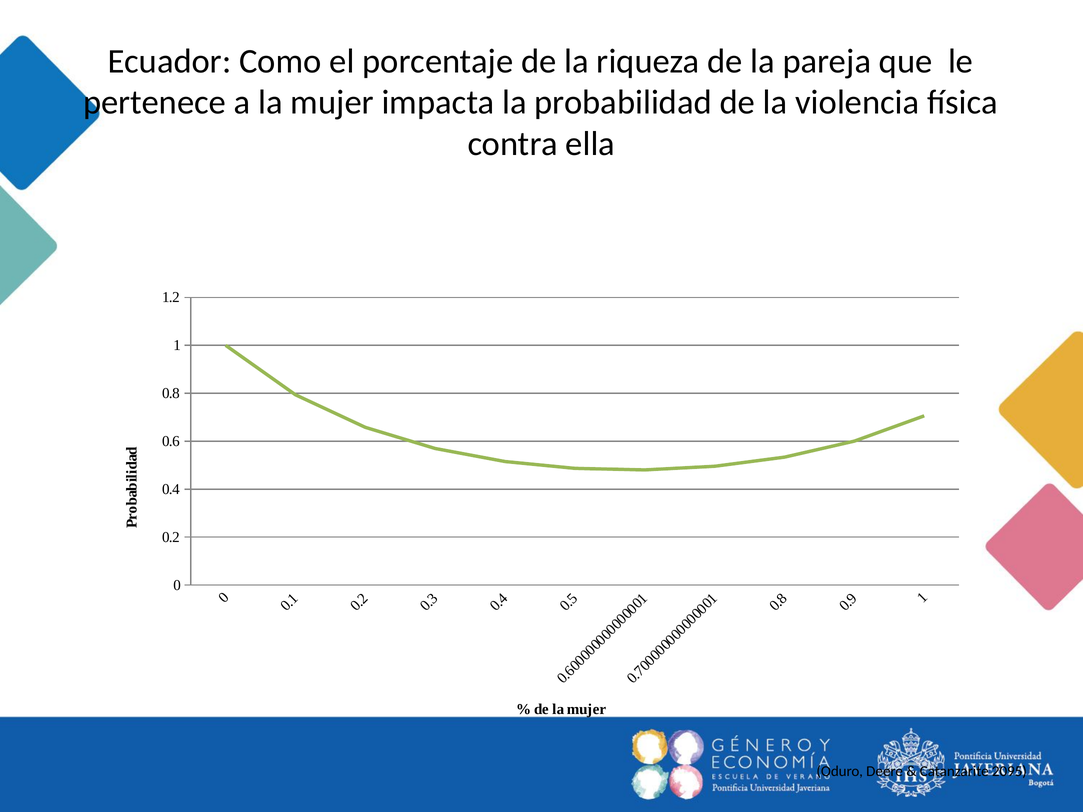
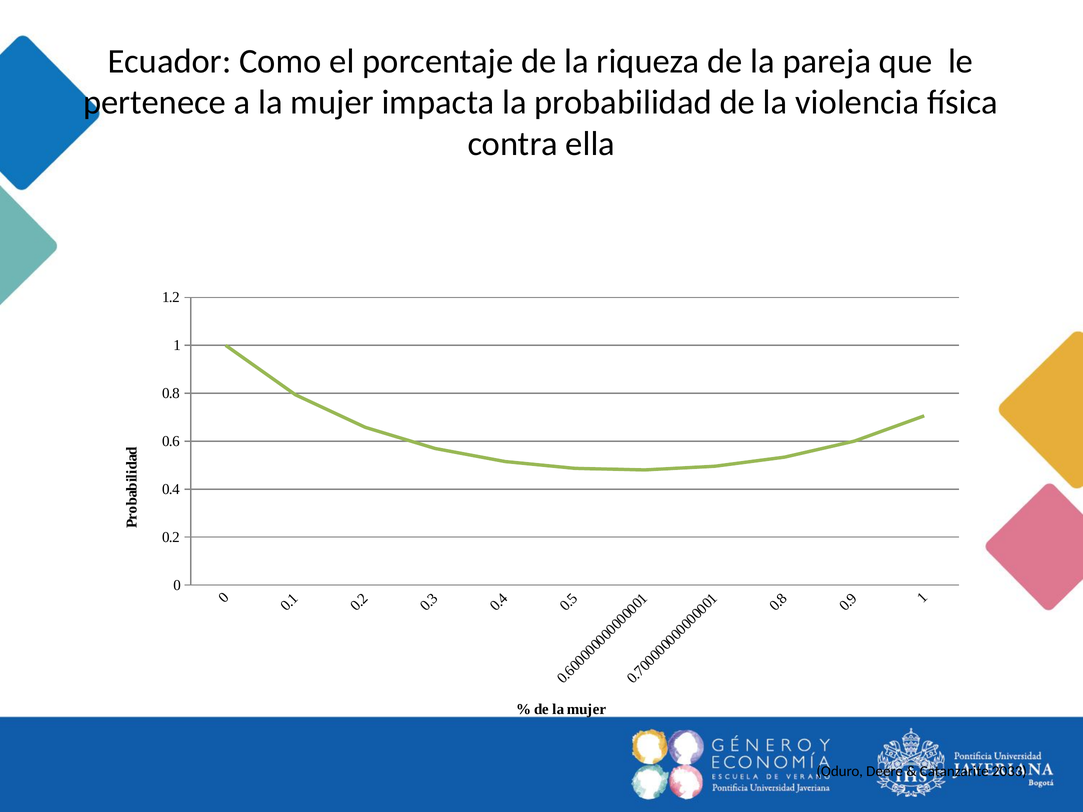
2095: 2095 -> 2033
